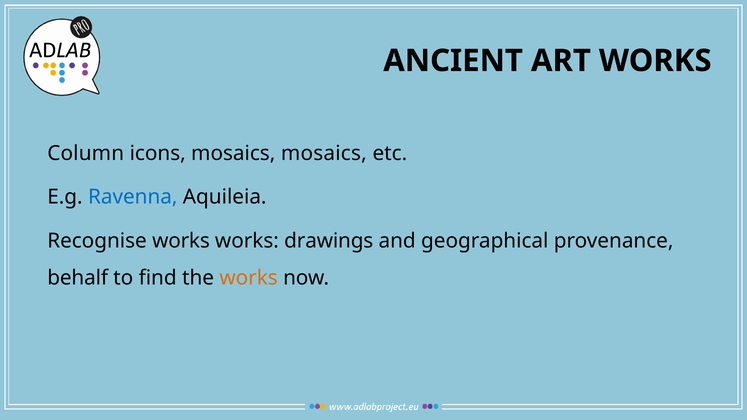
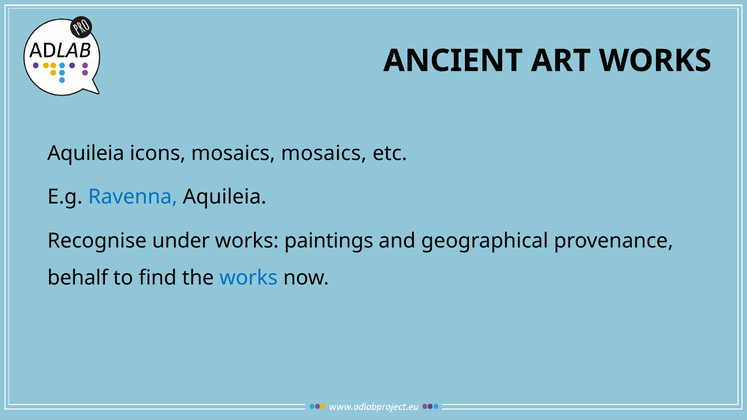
Column at (86, 153): Column -> Aquileia
Recognise works: works -> under
drawings: drawings -> paintings
works at (249, 278) colour: orange -> blue
